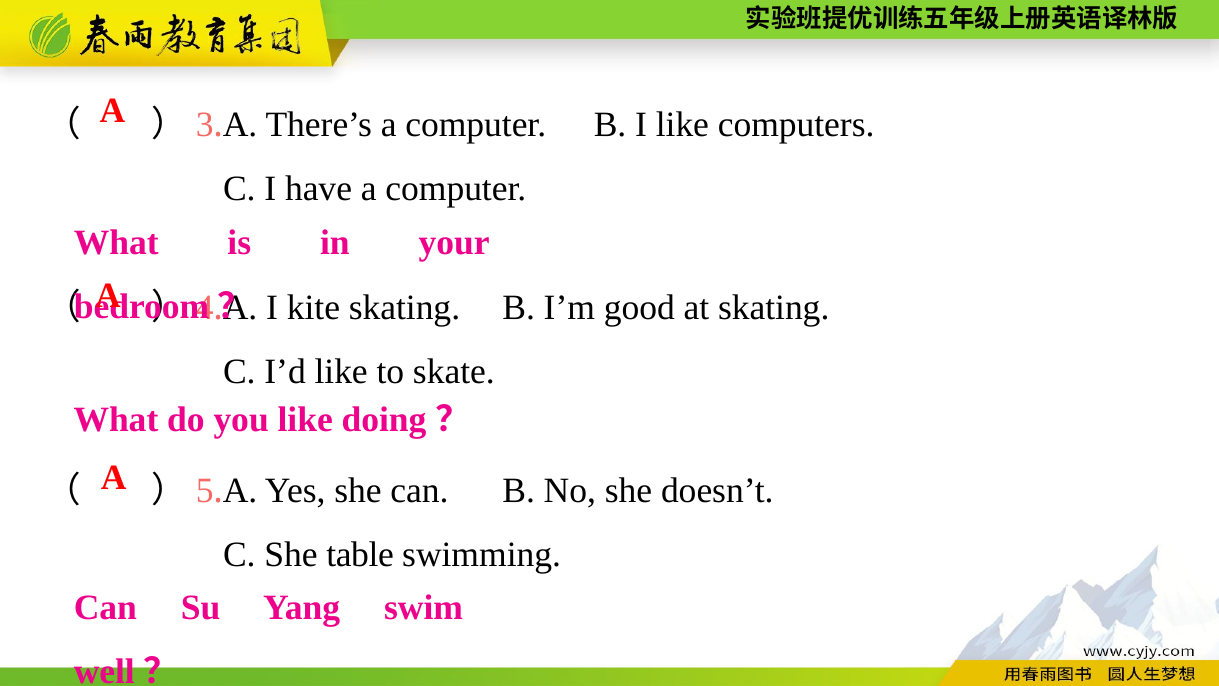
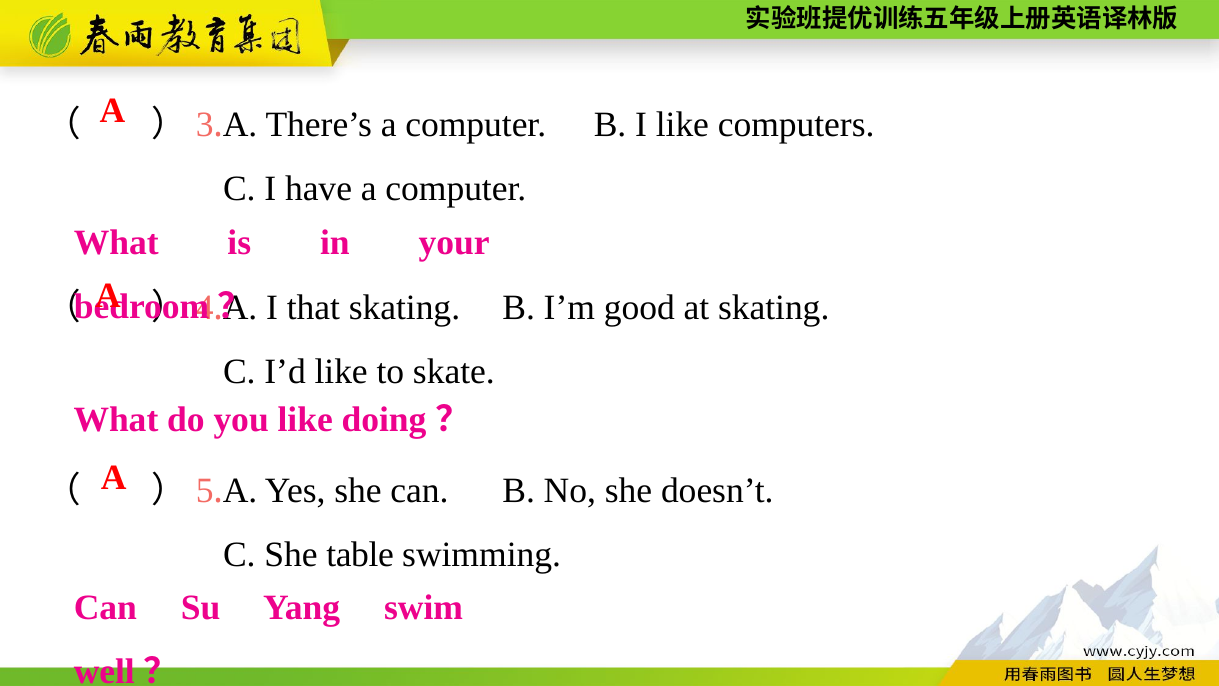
kite: kite -> that
